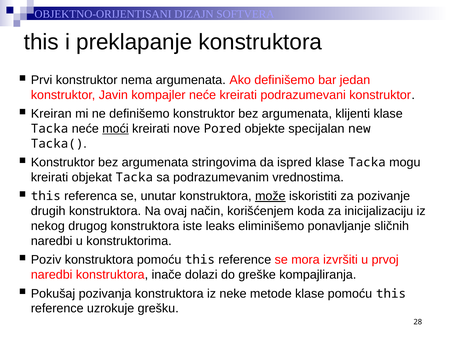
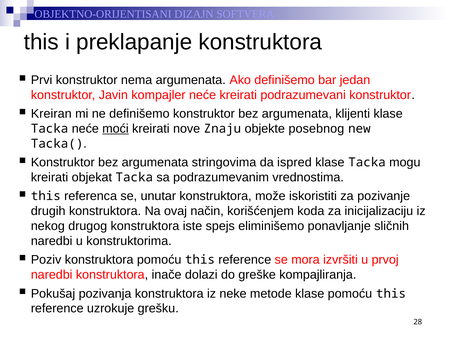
Pored: Pored -> Znaju
specijalan: specijalan -> posebnog
može underline: present -> none
leaks: leaks -> spejs
